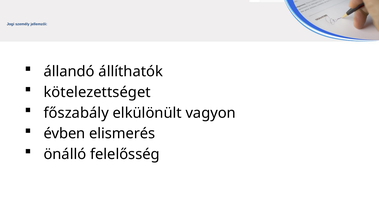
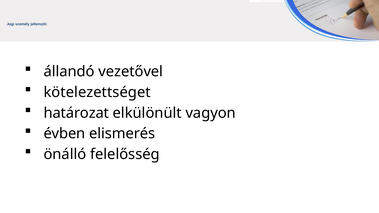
állíthatók: állíthatók -> vezetővel
főszabály: főszabály -> határozat
